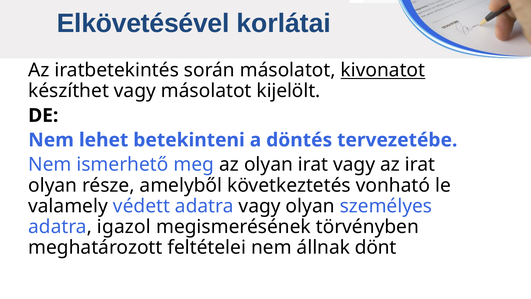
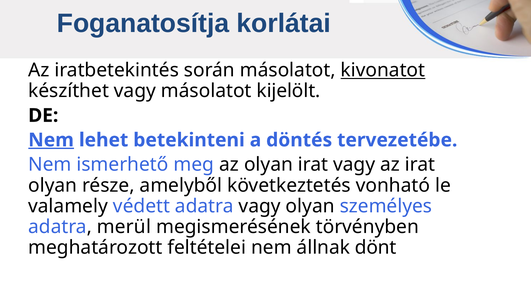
Elkövetésével: Elkövetésével -> Foganatosítja
Nem at (51, 140) underline: none -> present
igazol: igazol -> merül
